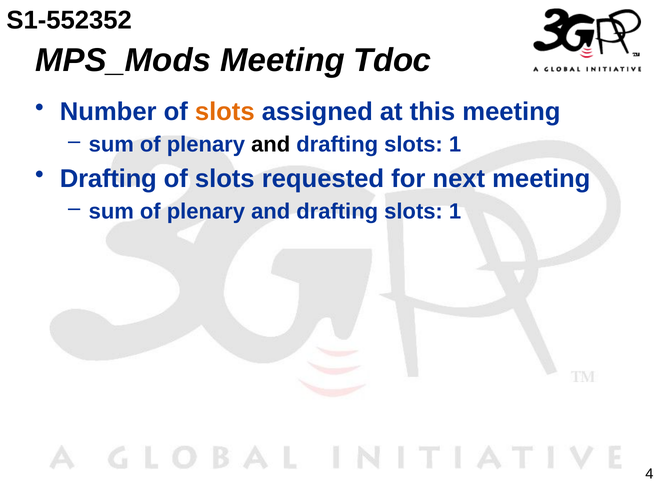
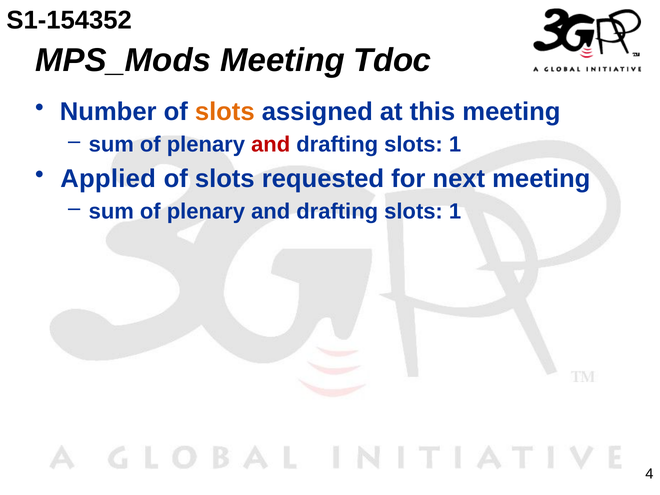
S1-552352: S1-552352 -> S1-154352
and at (271, 145) colour: black -> red
Drafting at (108, 179): Drafting -> Applied
